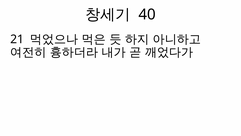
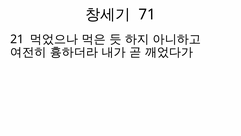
40: 40 -> 71
